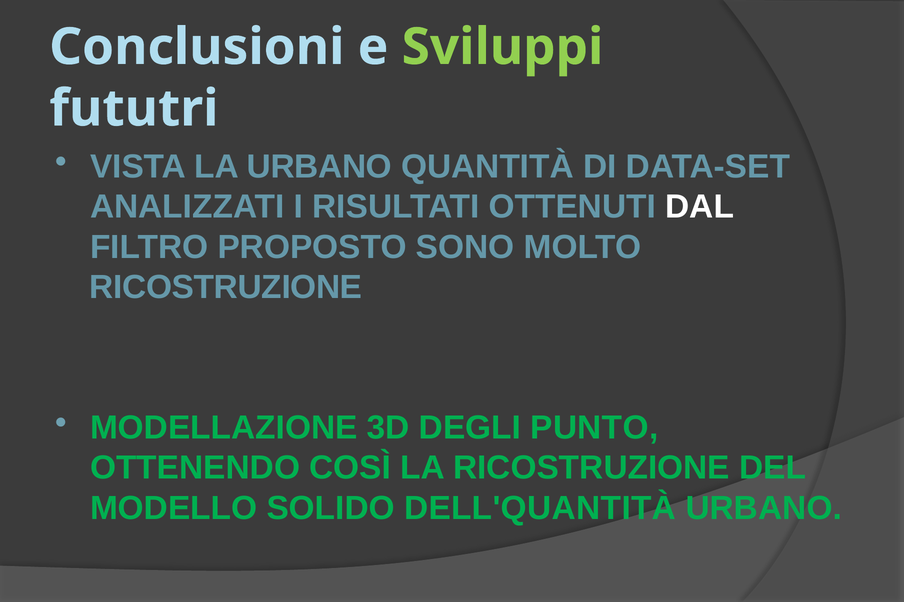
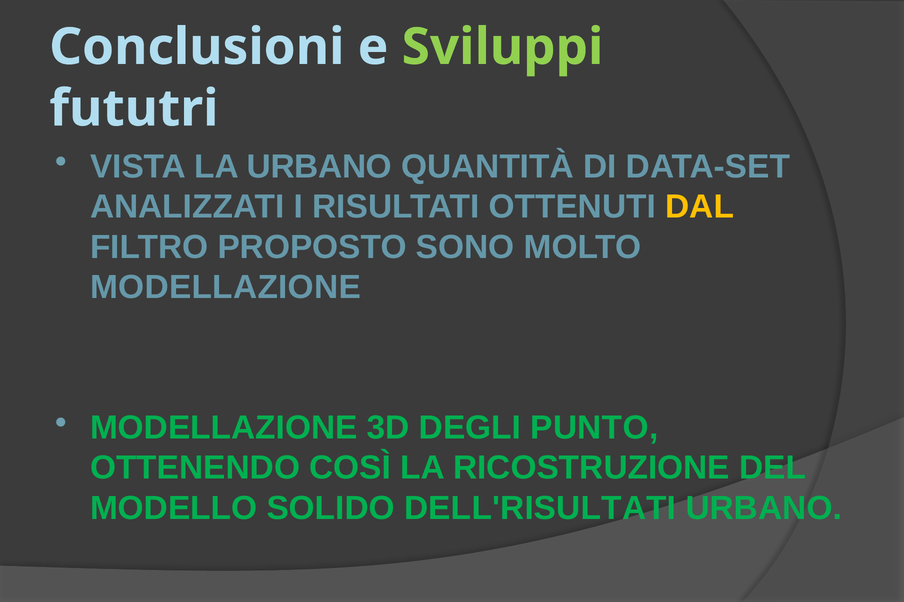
DAL colour: white -> yellow
RICOSTRUZIONE at (226, 288): RICOSTRUZIONE -> MODELLAZIONE
DELL'QUANTITÀ: DELL'QUANTITÀ -> DELL'RISULTATI
